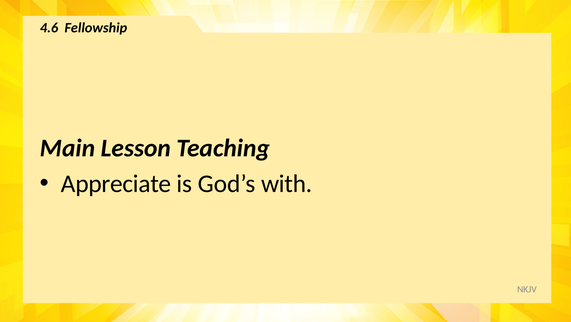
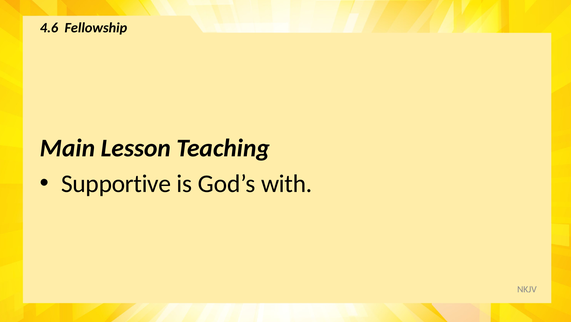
Appreciate: Appreciate -> Supportive
